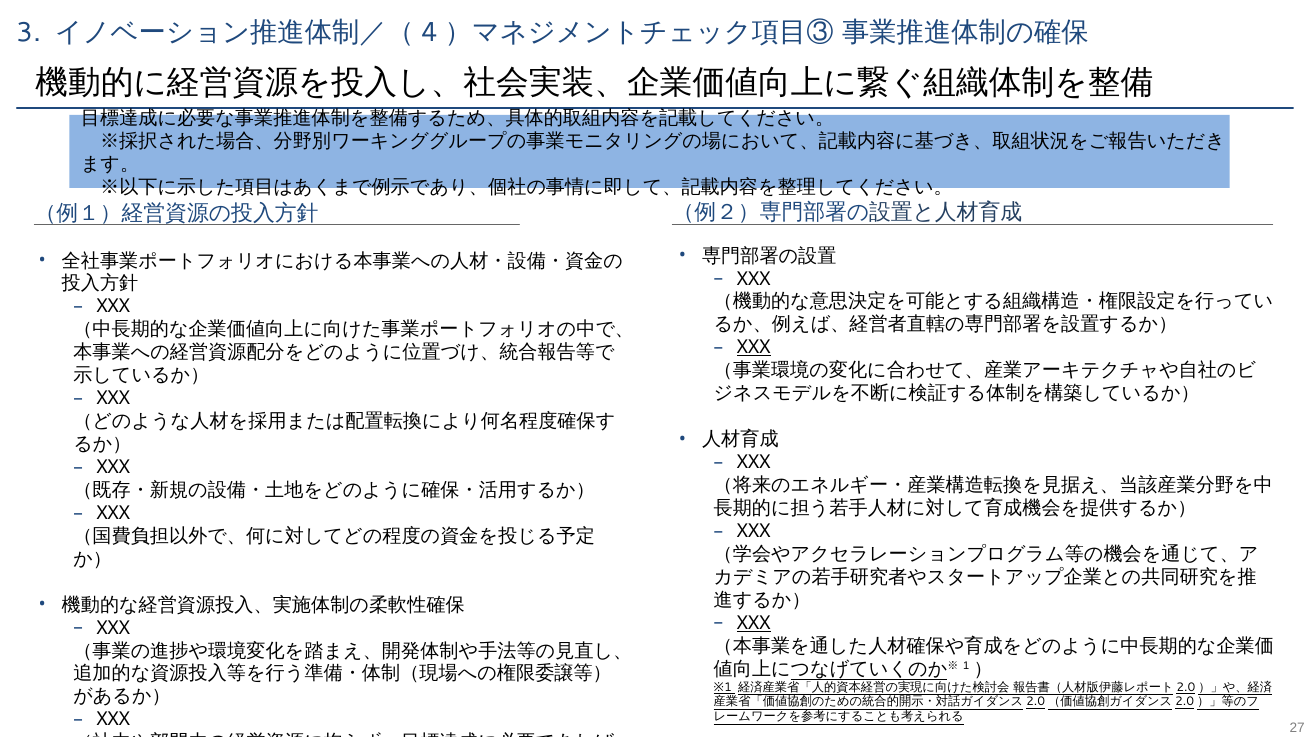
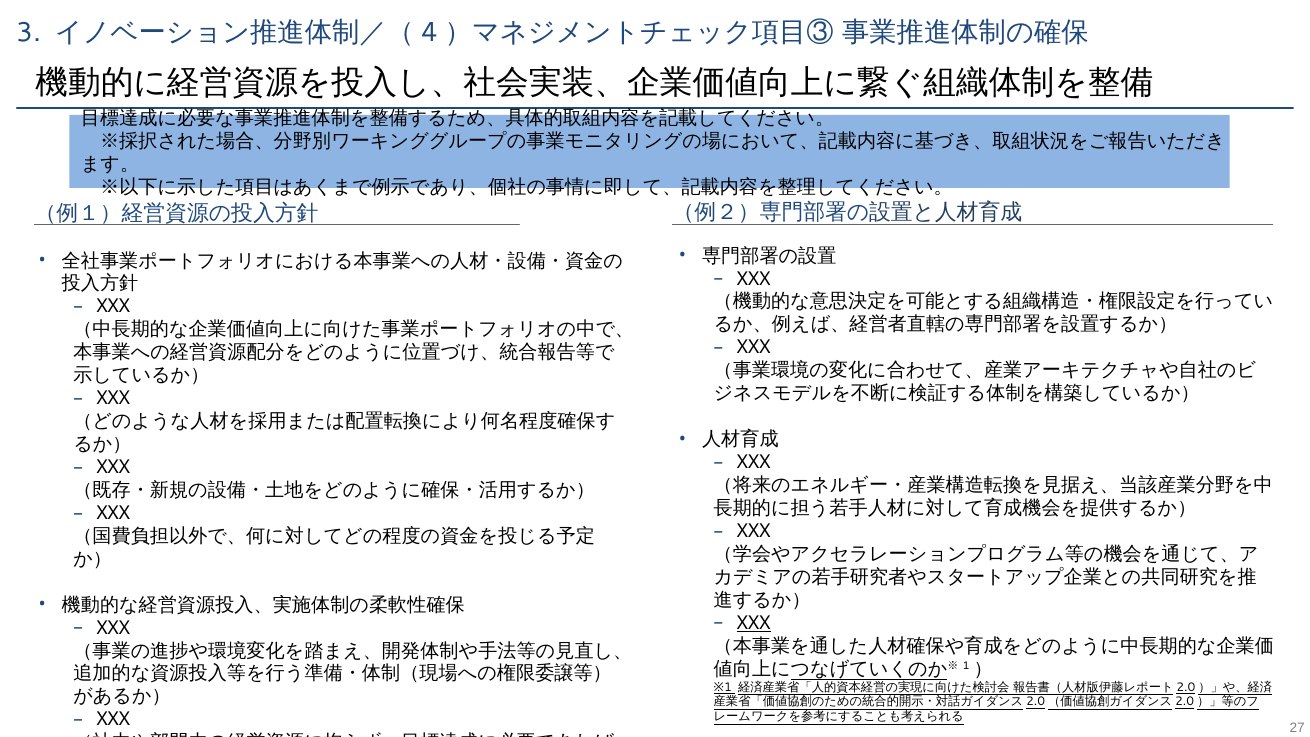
XXX at (754, 348) underline: present -> none
